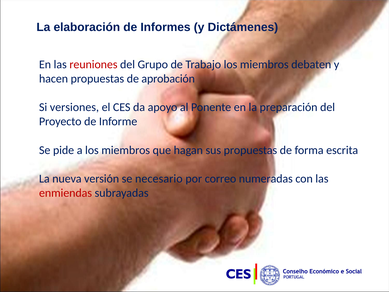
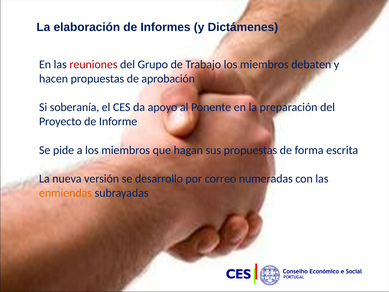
versiones: versiones -> soberanía
necesario: necesario -> desarrollo
enmiendas colour: red -> orange
